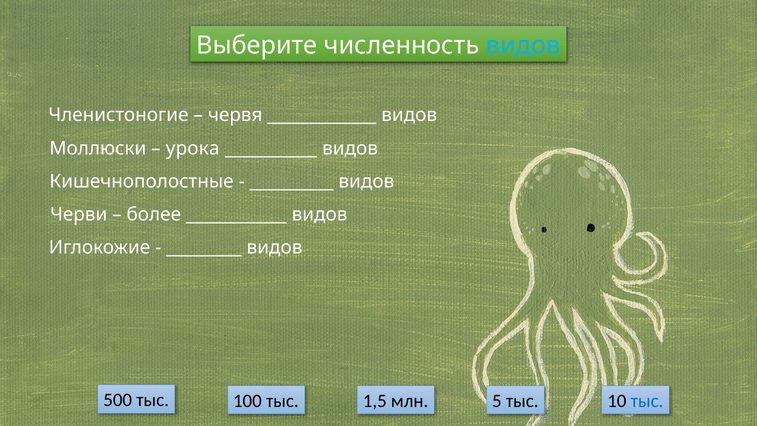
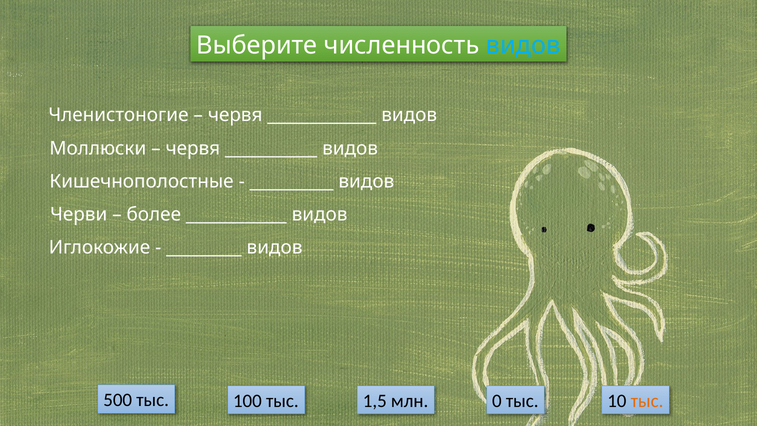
урока at (193, 148): урока -> червя
5: 5 -> 0
тыс at (647, 401) colour: blue -> orange
